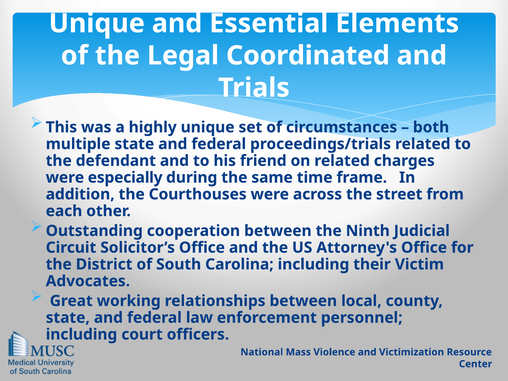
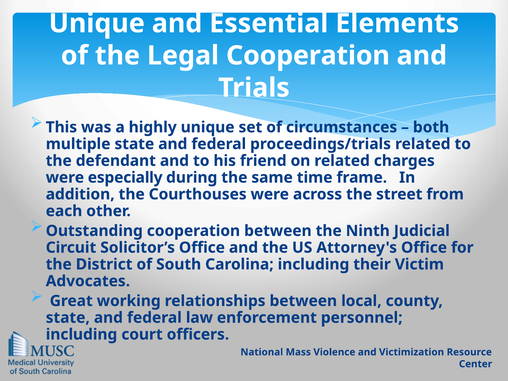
Legal Coordinated: Coordinated -> Cooperation
